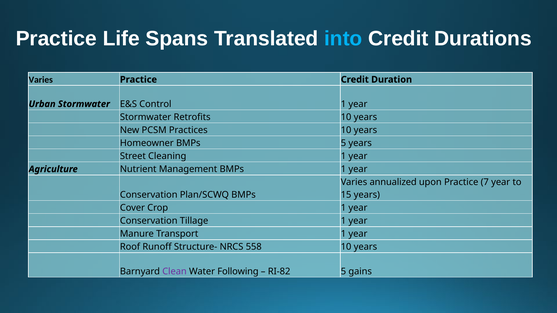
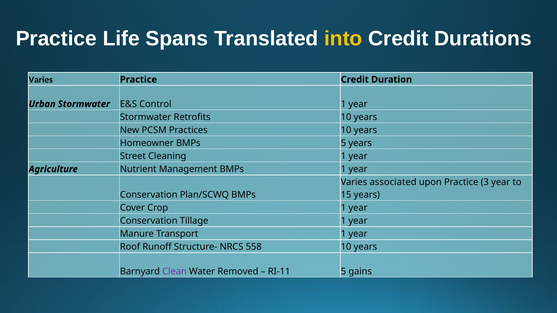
into colour: light blue -> yellow
annualized: annualized -> associated
7: 7 -> 3
Following: Following -> Removed
RI-82: RI-82 -> RI-11
